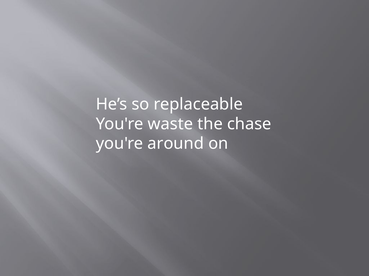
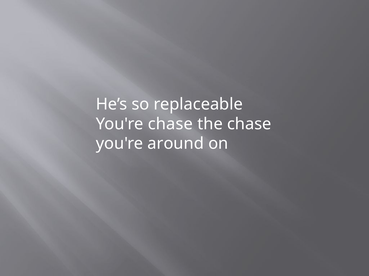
You're waste: waste -> chase
